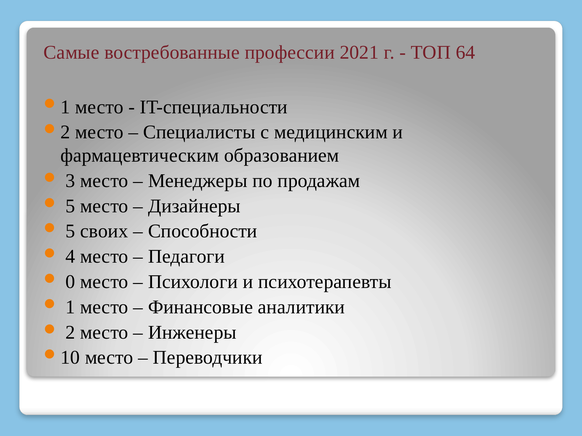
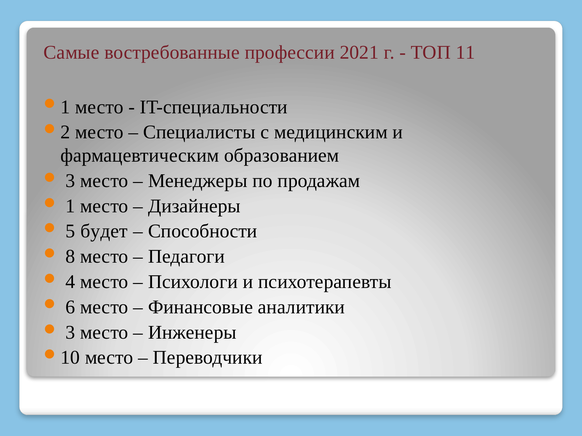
64: 64 -> 11
5 at (70, 206): 5 -> 1
своих: своих -> будет
4: 4 -> 8
0: 0 -> 4
1: 1 -> 6
2 at (70, 333): 2 -> 3
